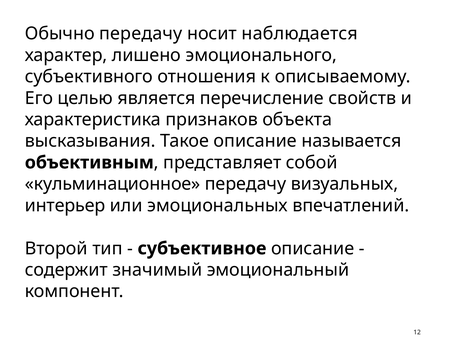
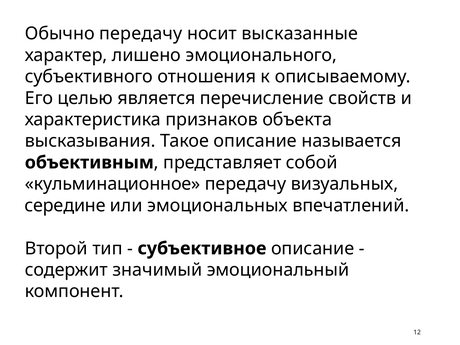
наблюдается: наблюдается -> высказанные
интерьер: интерьер -> середине
